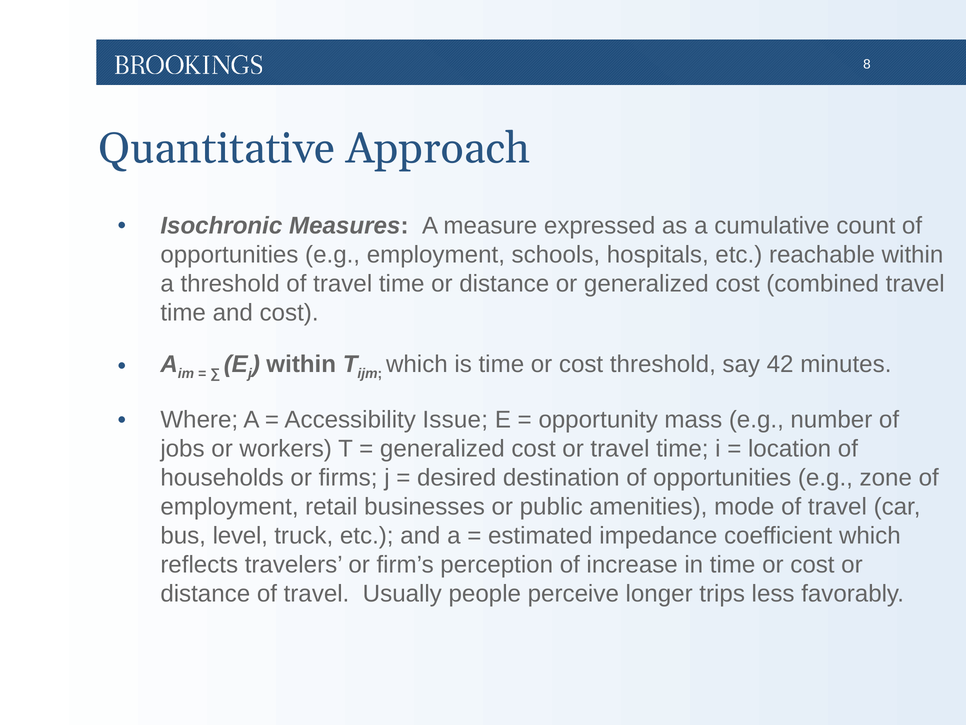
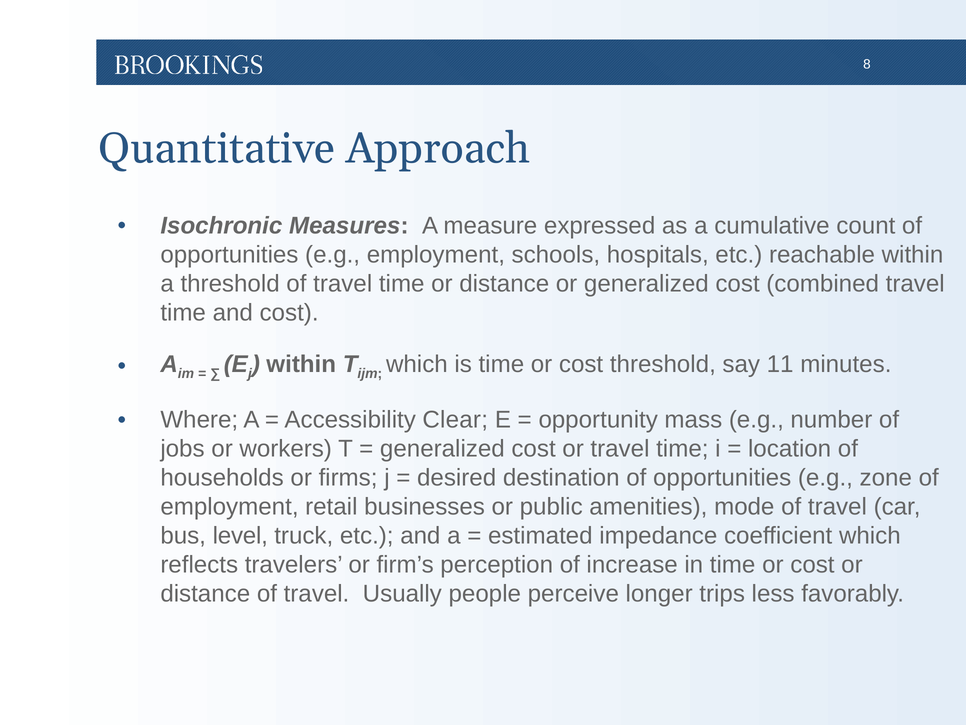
42: 42 -> 11
Issue: Issue -> Clear
